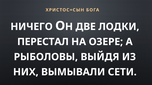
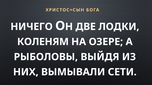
ПЕРЕСТАЛ: ПЕРЕСТАЛ -> КОЛЕНЯМ
